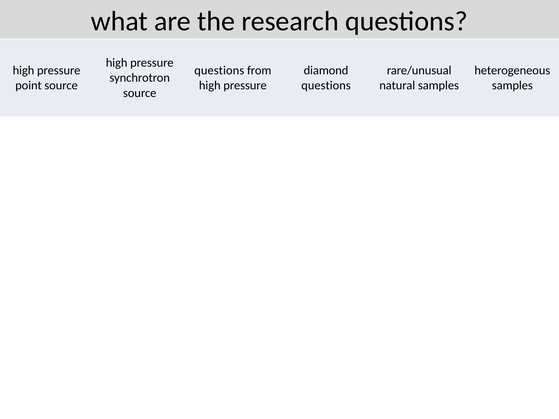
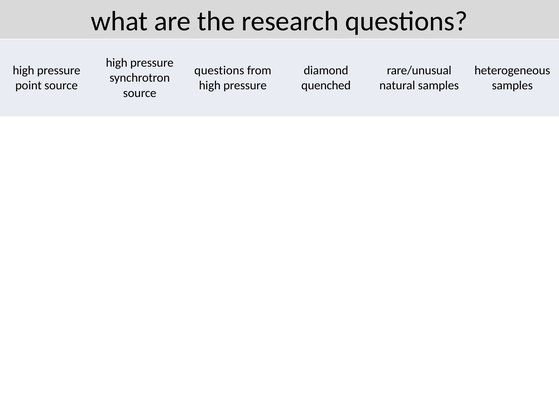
questions at (326, 86): questions -> quenched
